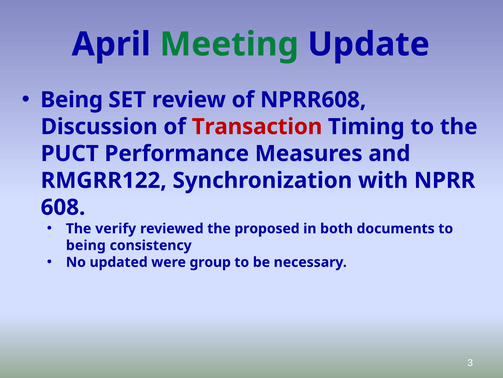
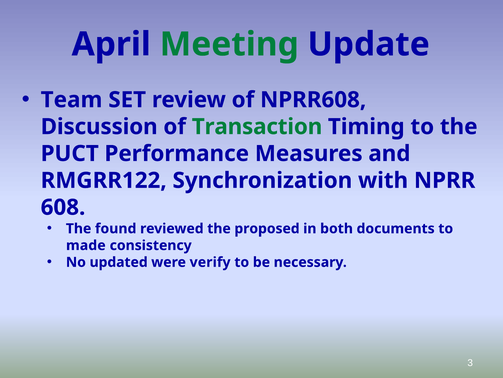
Being at (72, 100): Being -> Team
Transaction colour: red -> green
verify: verify -> found
being at (86, 245): being -> made
group: group -> verify
